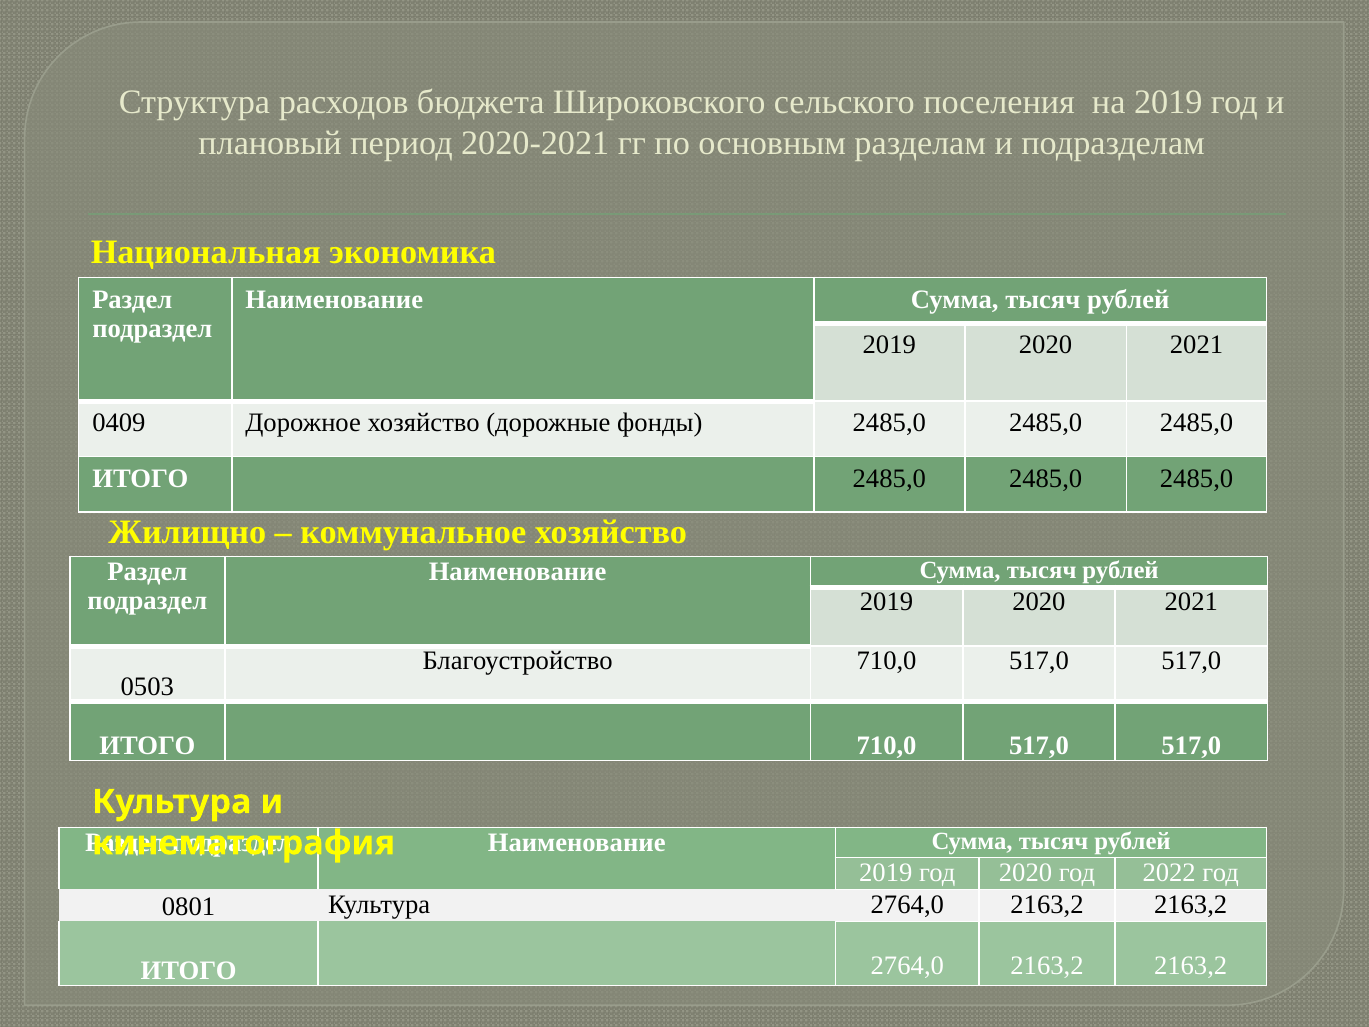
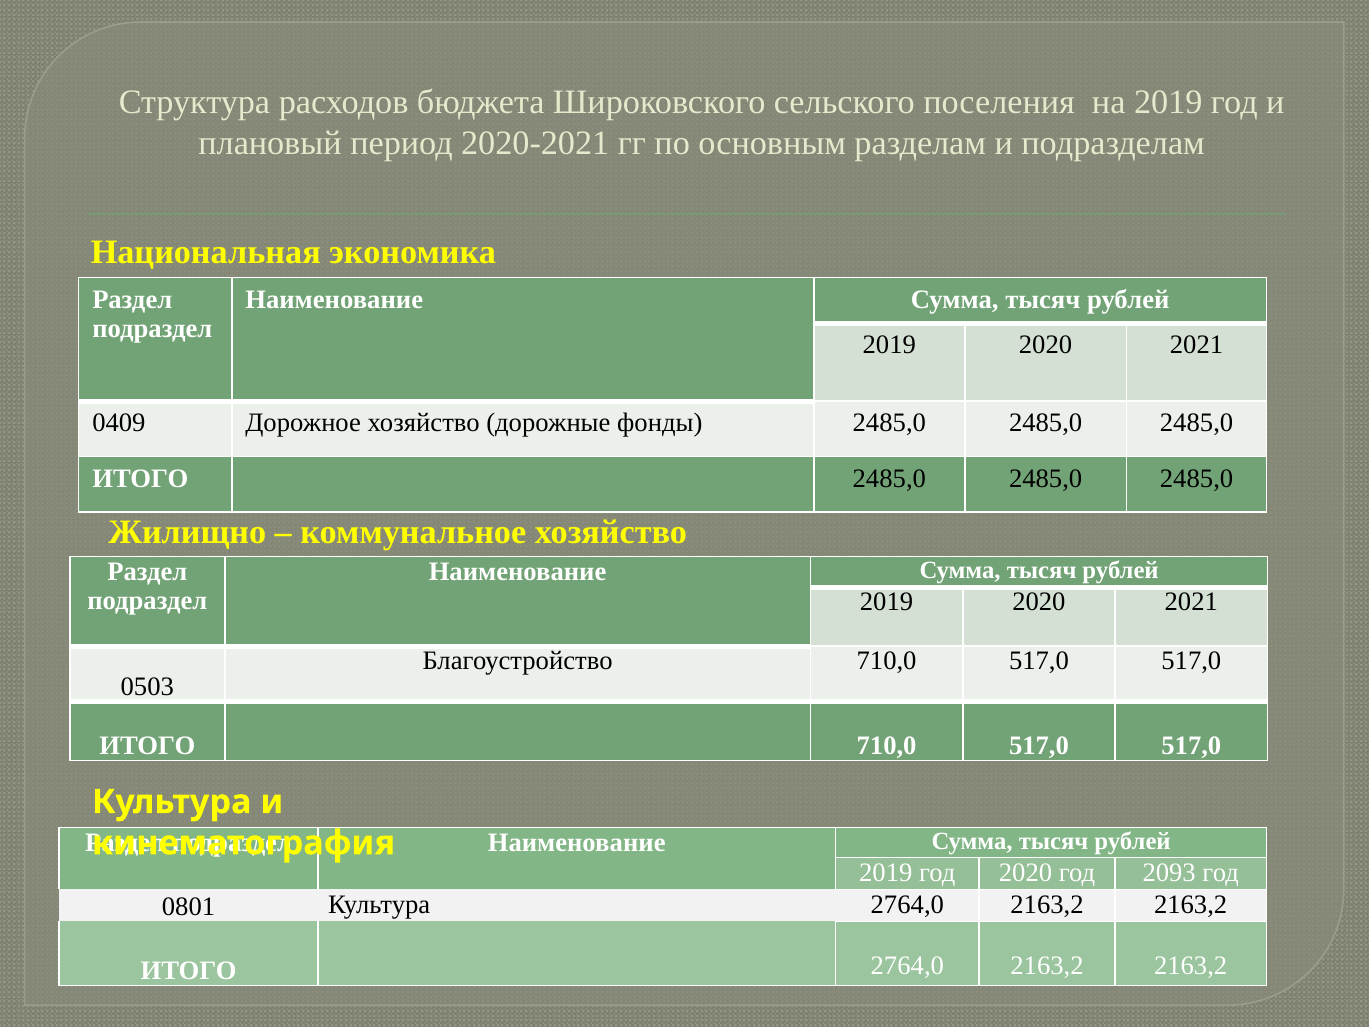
2022: 2022 -> 2093
